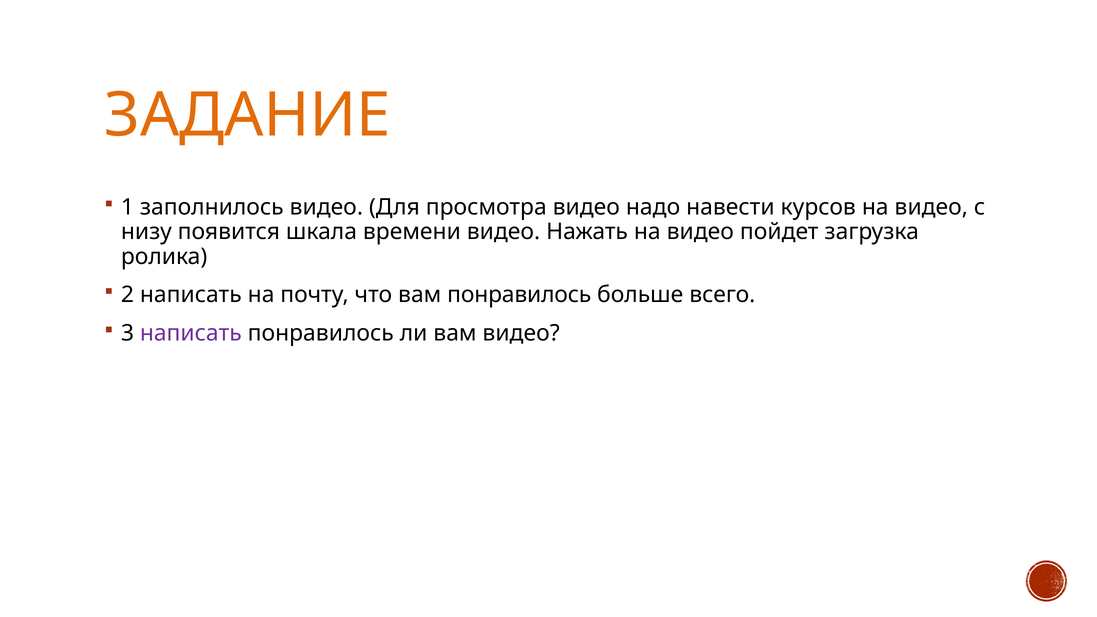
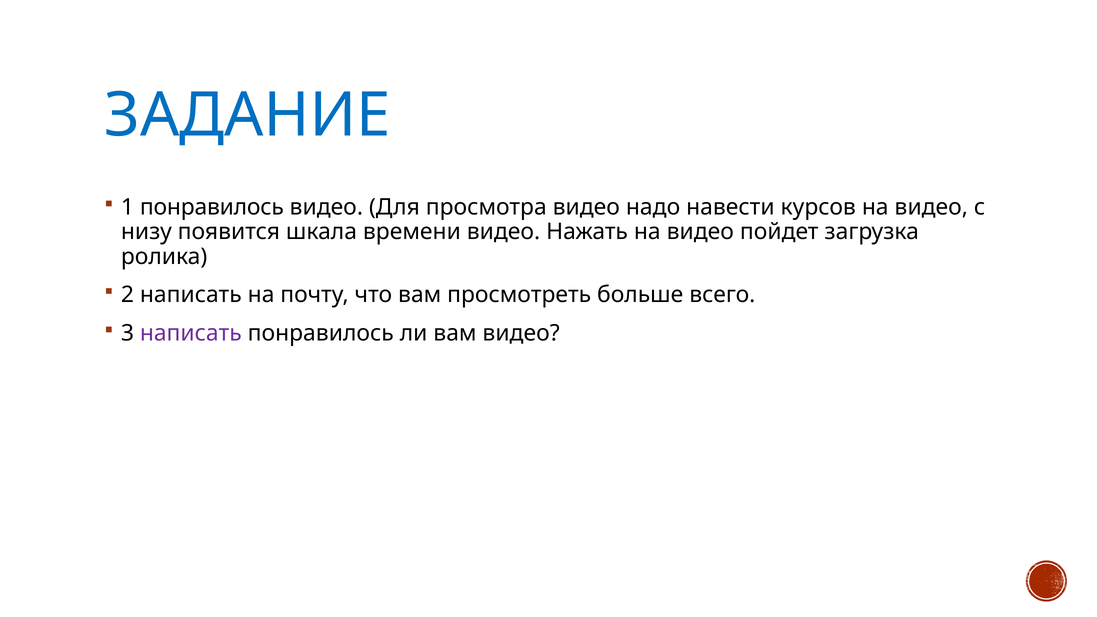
ЗАДАНИЕ colour: orange -> blue
1 заполнилось: заполнилось -> понравилось
вам понравилось: понравилось -> просмотреть
